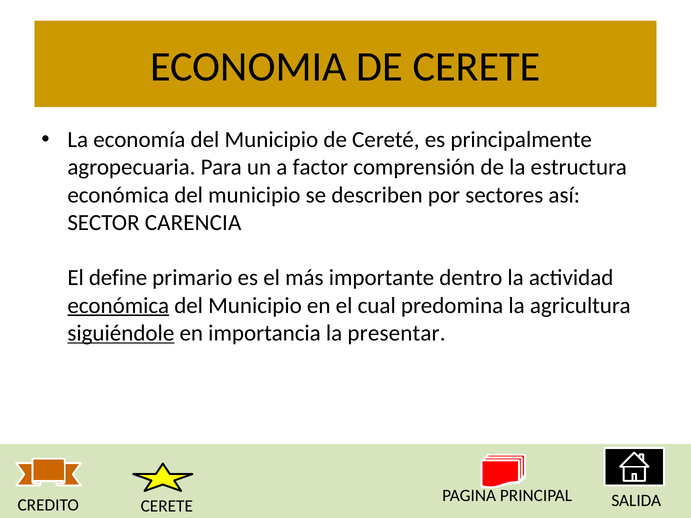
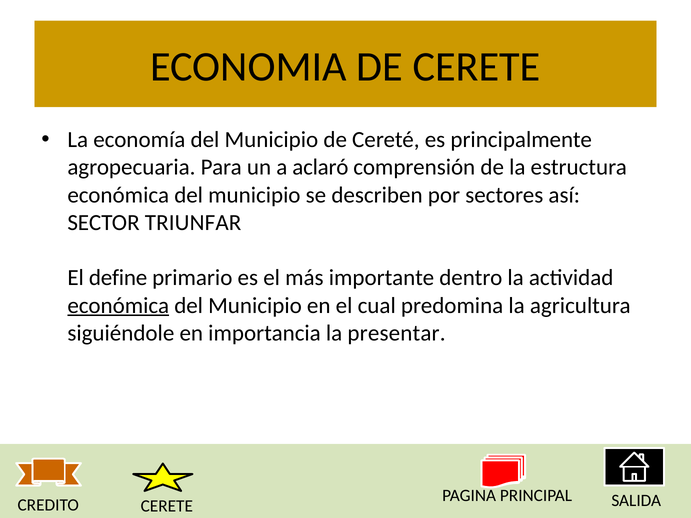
factor: factor -> aclaró
CARENCIA: CARENCIA -> TRIUNFAR
siguiéndole underline: present -> none
